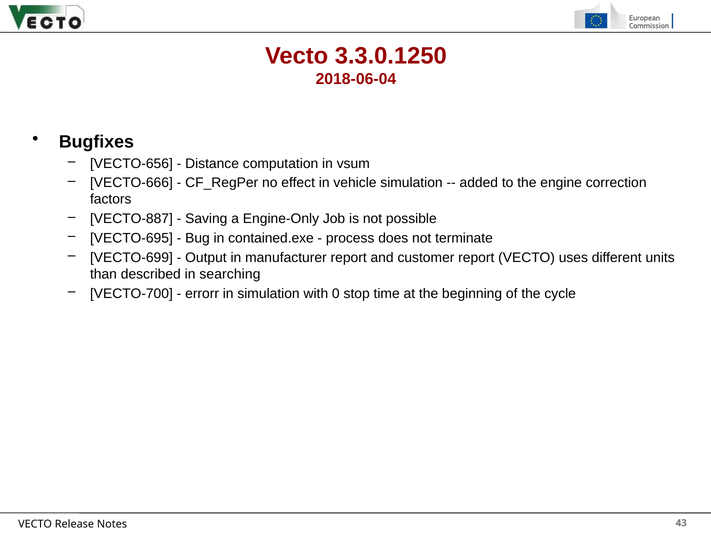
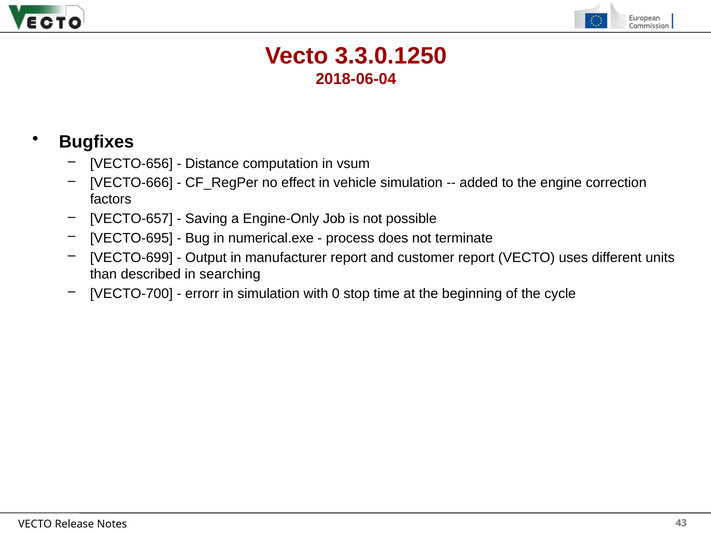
VECTO-887: VECTO-887 -> VECTO-657
contained.exe: contained.exe -> numerical.exe
